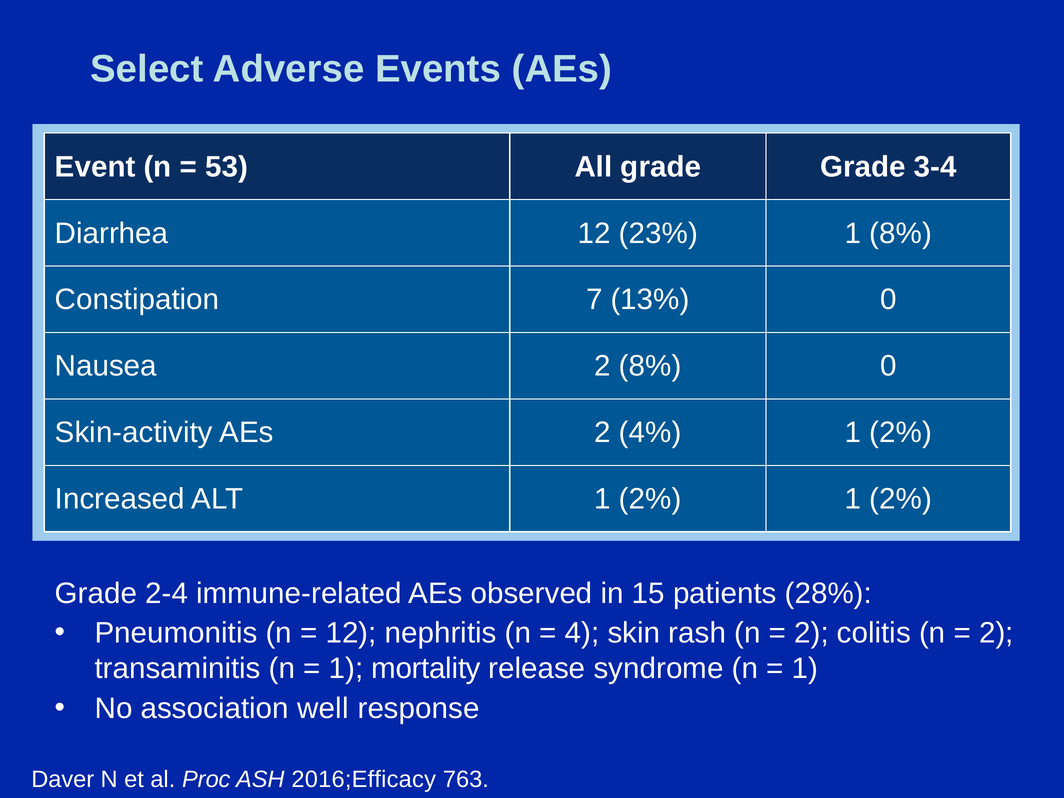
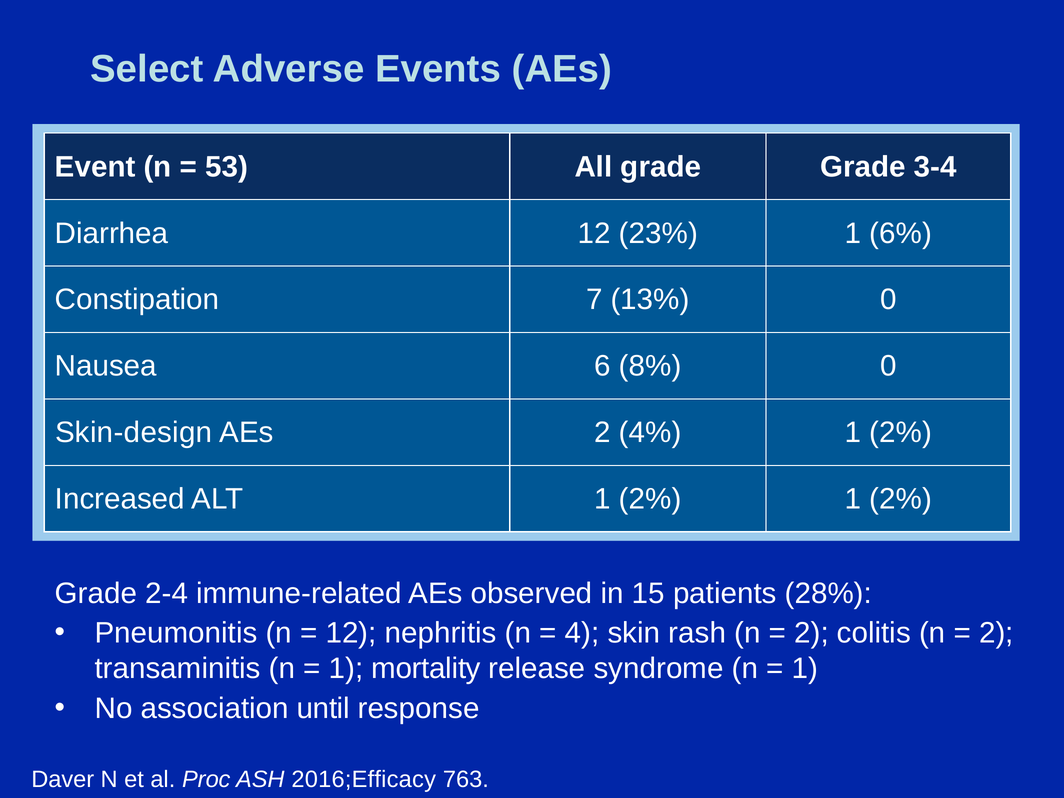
1 8%: 8% -> 6%
Nausea 2: 2 -> 6
Skin-activity: Skin-activity -> Skin-design
well: well -> until
